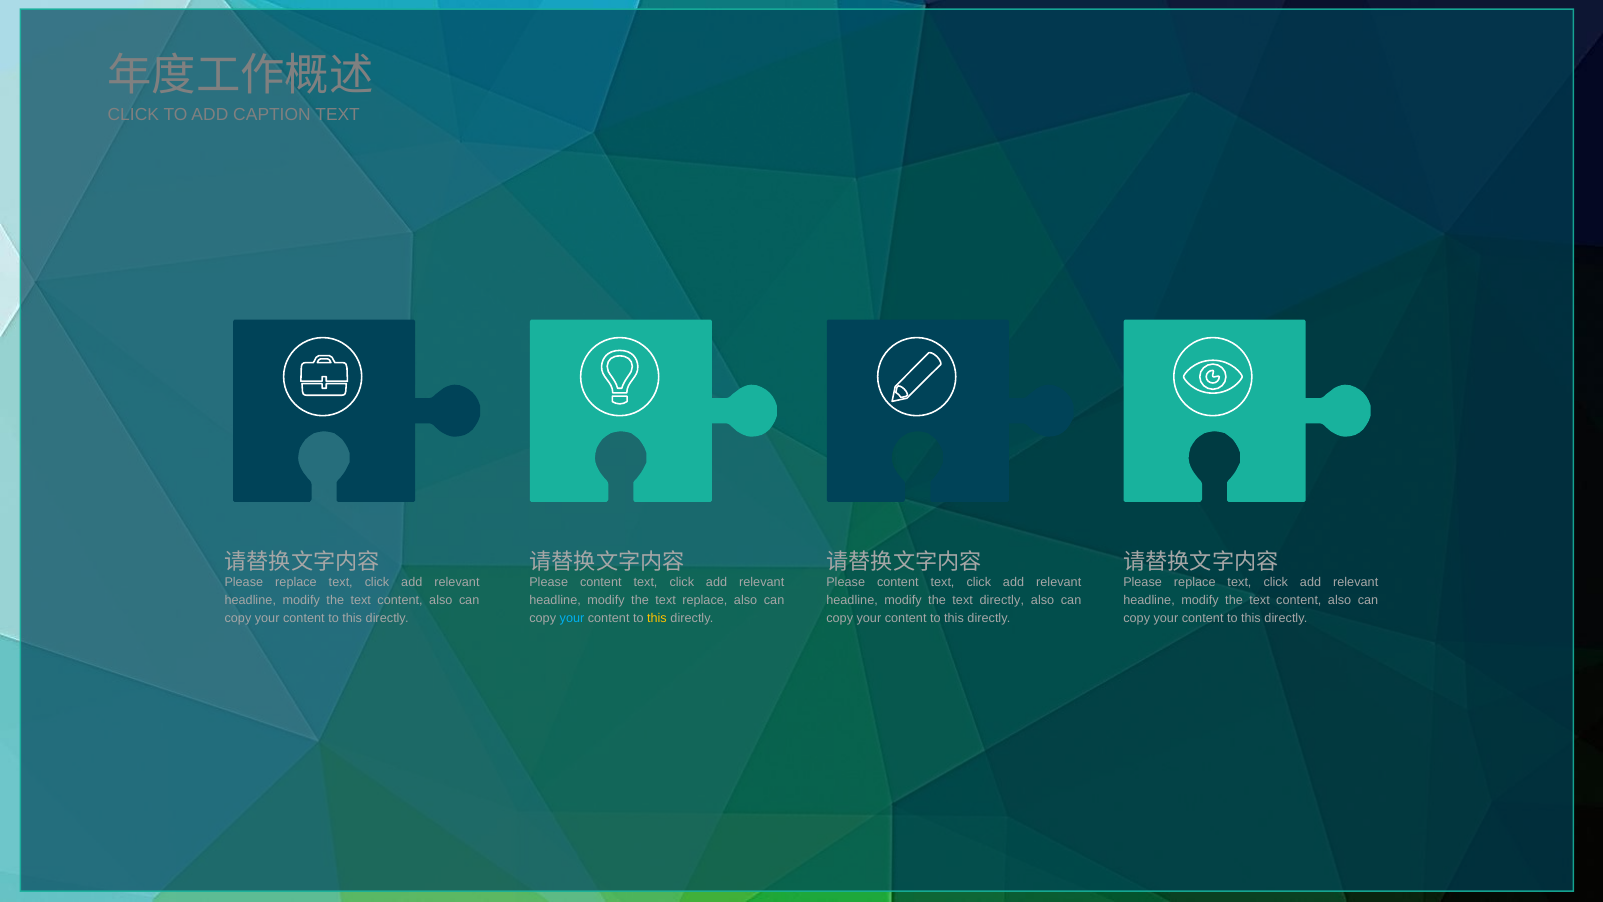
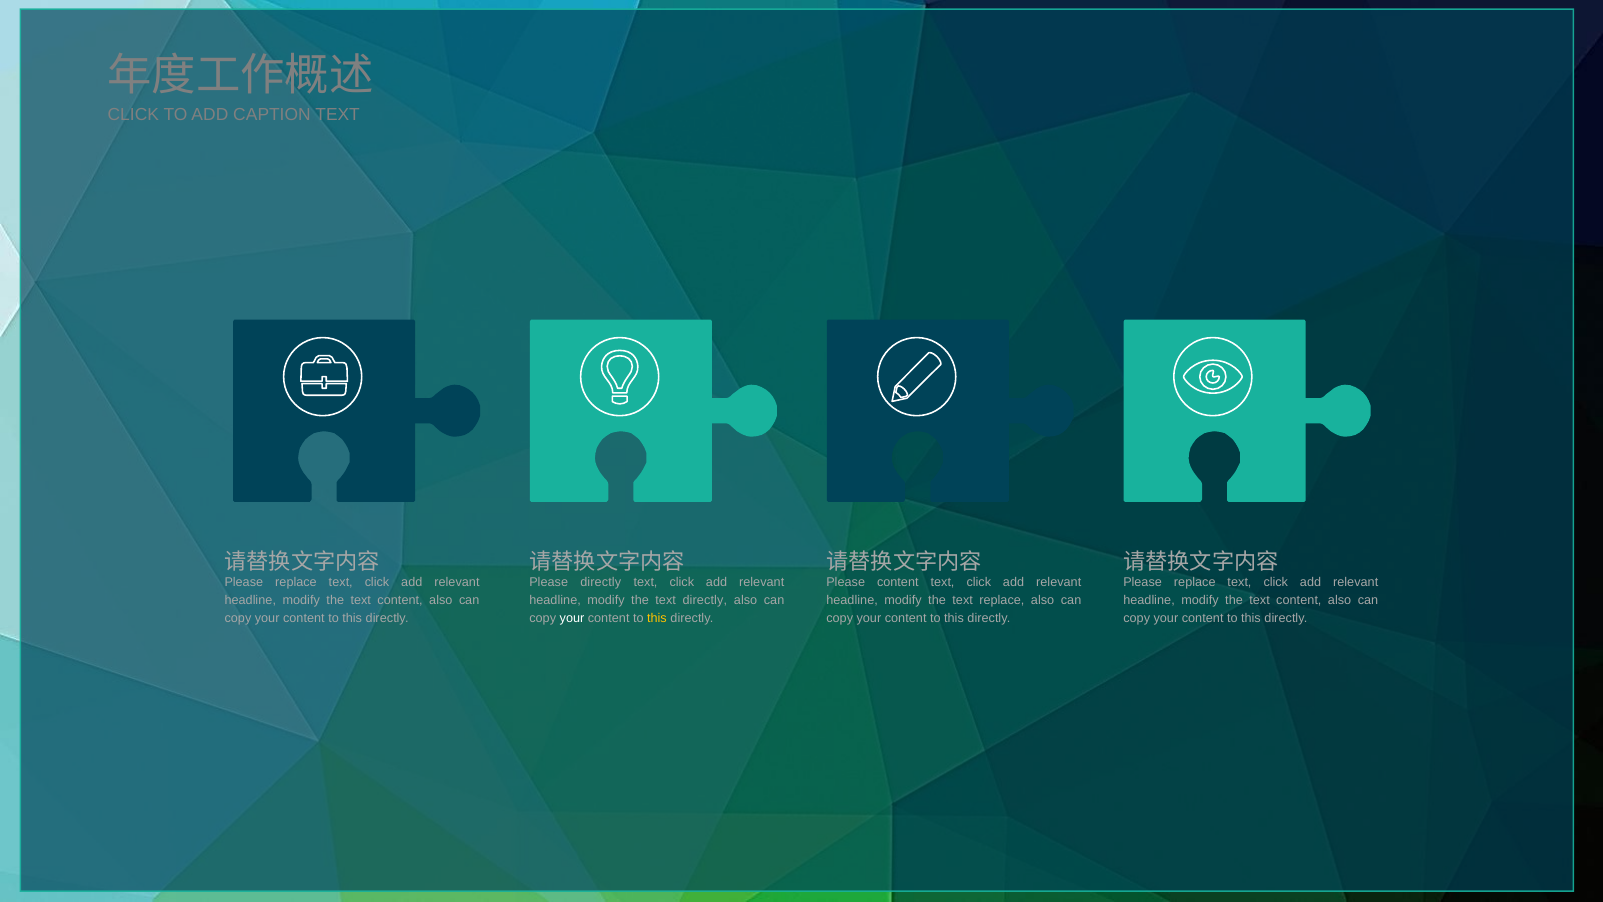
content at (601, 582): content -> directly
text replace: replace -> directly
text directly: directly -> replace
your at (572, 618) colour: light blue -> white
